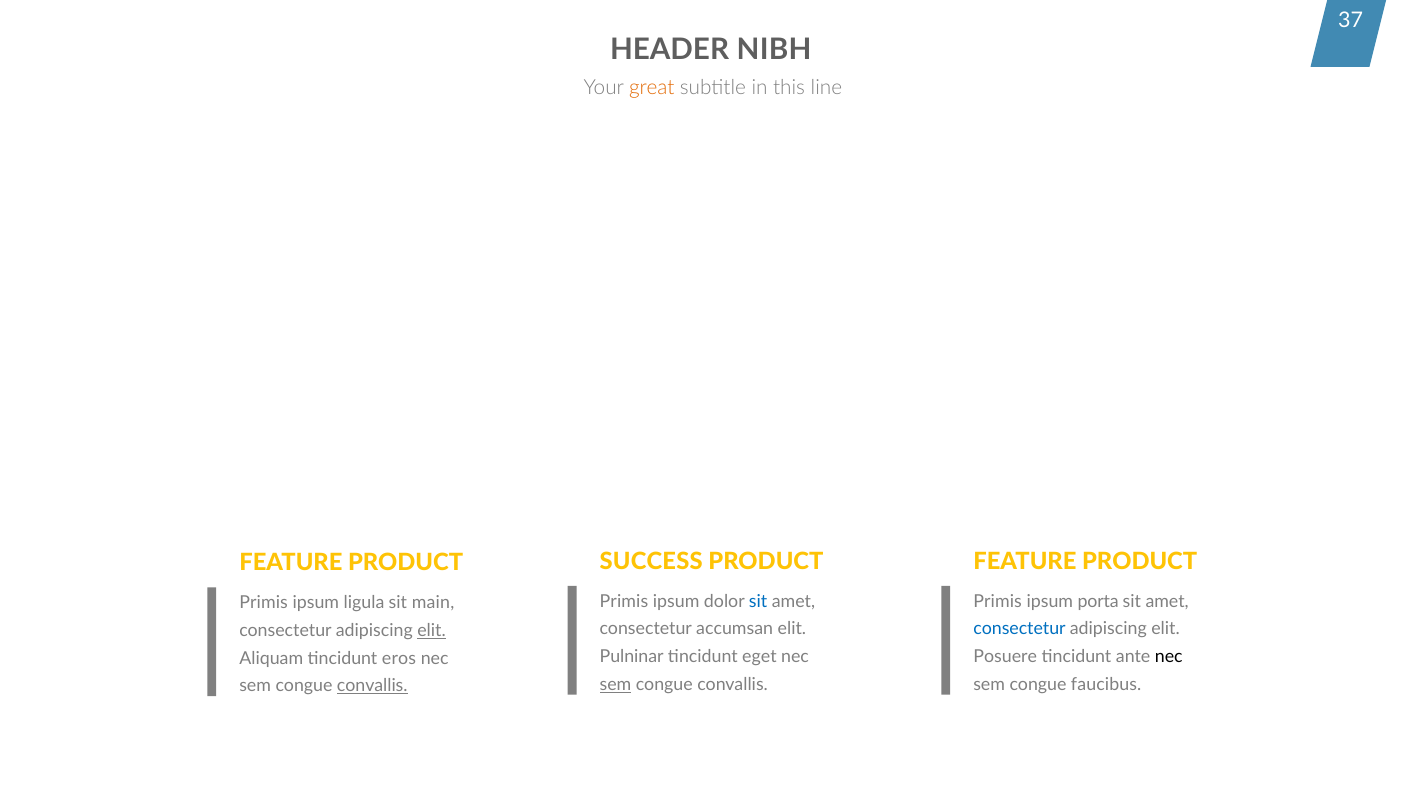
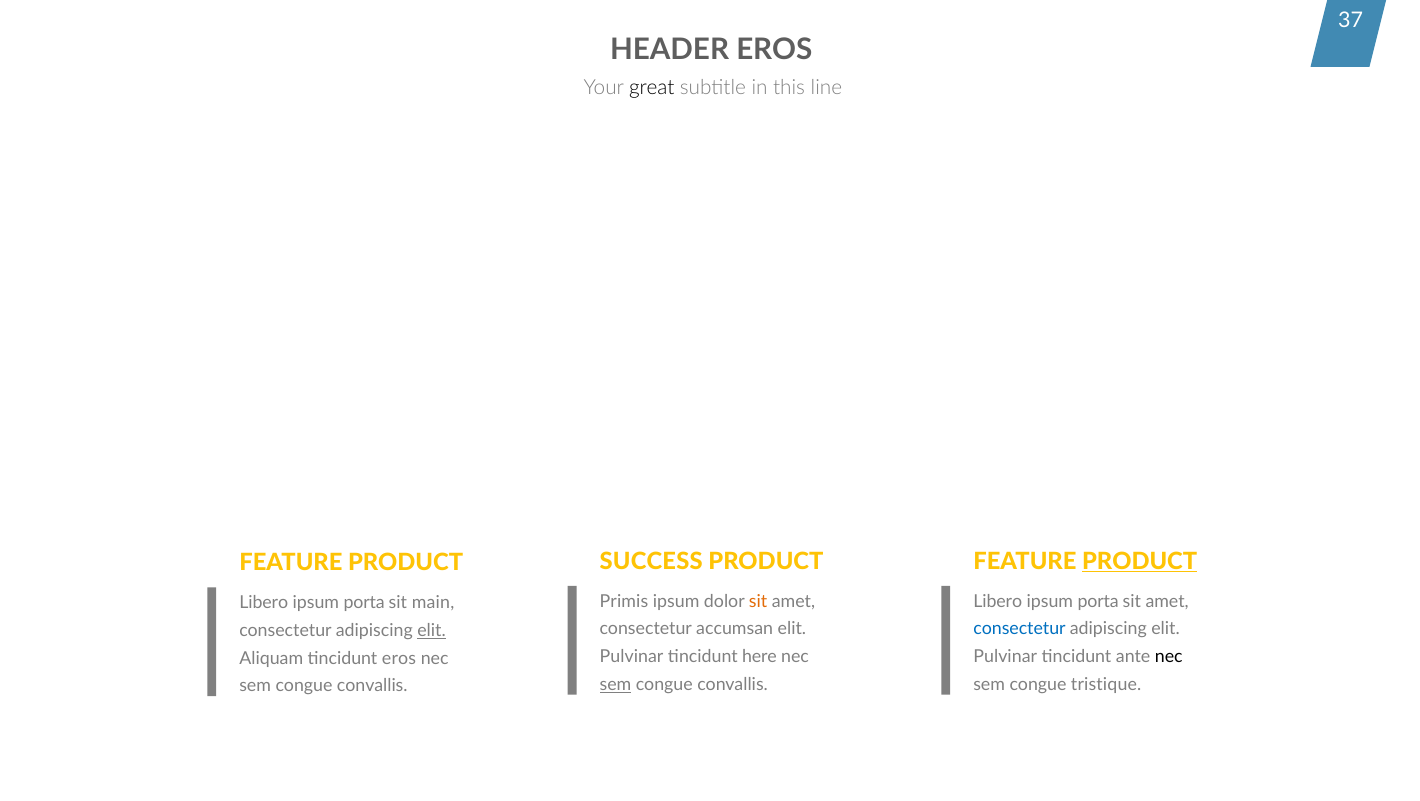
HEADER NIBH: NIBH -> EROS
great colour: orange -> black
PRODUCT at (1140, 561) underline: none -> present
sit at (758, 601) colour: blue -> orange
Primis at (998, 601): Primis -> Libero
Primis at (264, 602): Primis -> Libero
ligula at (364, 602): ligula -> porta
Pulninar at (632, 656): Pulninar -> Pulvinar
eget: eget -> here
Posuere at (1005, 656): Posuere -> Pulvinar
faucibus: faucibus -> tristique
convallis at (372, 686) underline: present -> none
